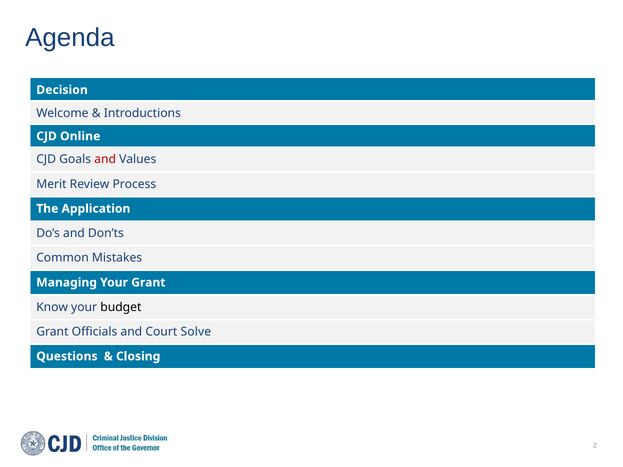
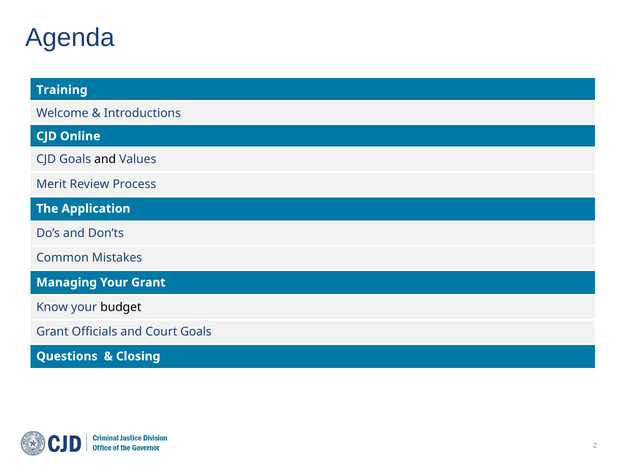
Decision: Decision -> Training
and at (105, 160) colour: red -> black
Court Solve: Solve -> Goals
